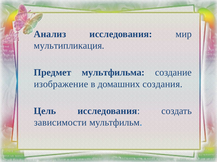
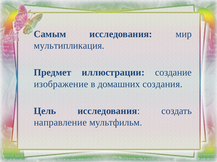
Анализ: Анализ -> Самым
мультфильма: мультфильма -> иллюстрации
зависимости: зависимости -> направление
